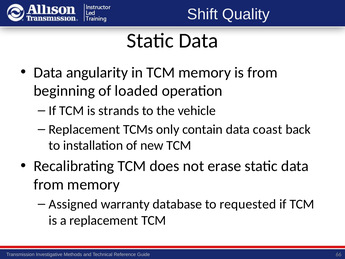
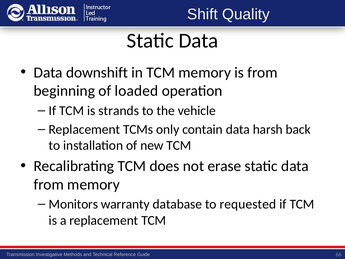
angularity: angularity -> downshift
coast: coast -> harsh
Assigned: Assigned -> Monitors
